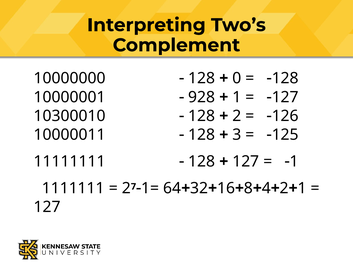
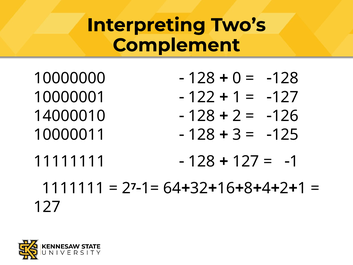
928: 928 -> 122
10300010: 10300010 -> 14000010
